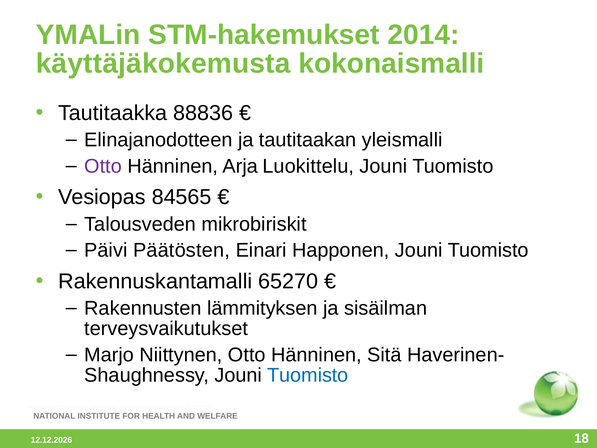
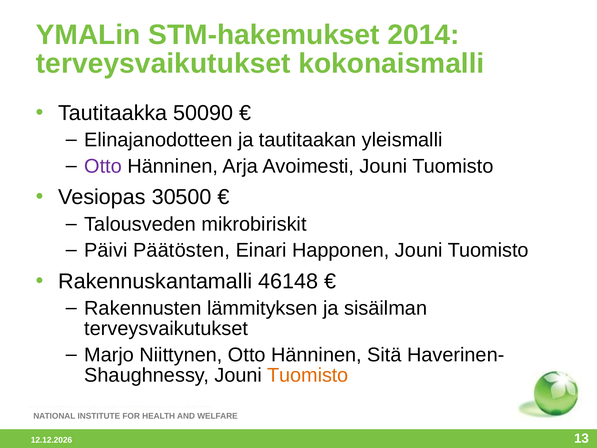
käyttäjäkokemusta at (163, 64): käyttäjäkokemusta -> terveysvaikutukset
88836: 88836 -> 50090
Luokittelu: Luokittelu -> Avoimesti
84565: 84565 -> 30500
65270: 65270 -> 46148
Tuomisto at (308, 375) colour: blue -> orange
18: 18 -> 13
